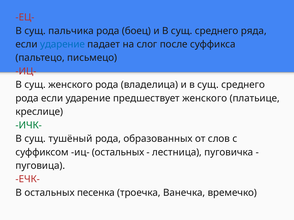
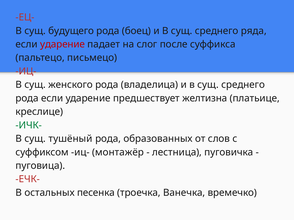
пальчика: пальчика -> будущего
ударение at (63, 44) colour: blue -> red
предшествует женского: женского -> желтизна
иц- остальных: остальных -> монтажёр
